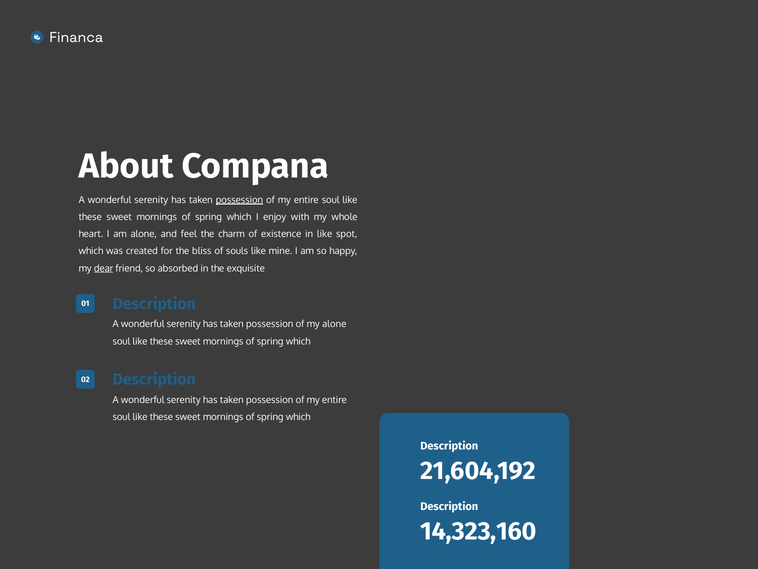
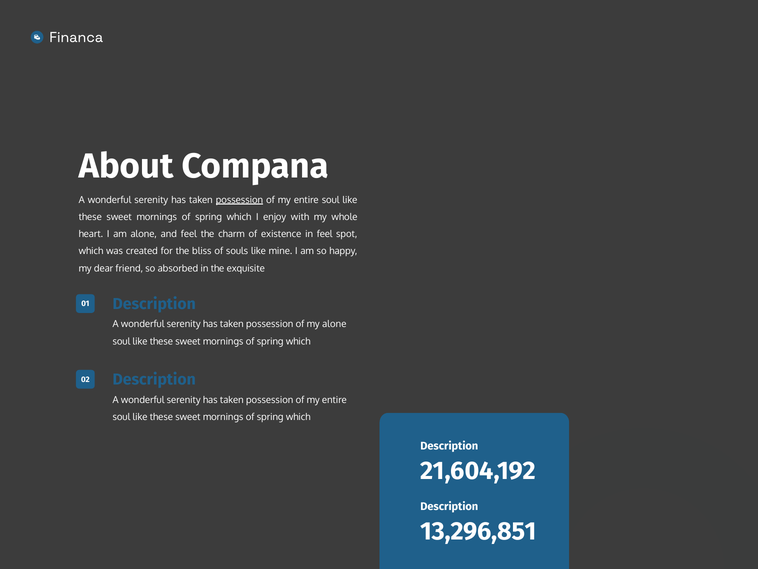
in like: like -> feel
dear underline: present -> none
14,323,160: 14,323,160 -> 13,296,851
